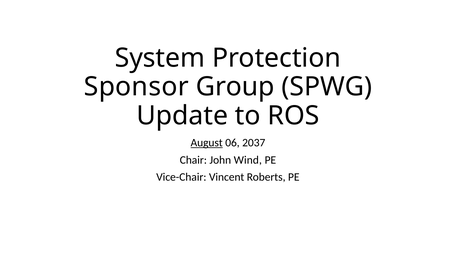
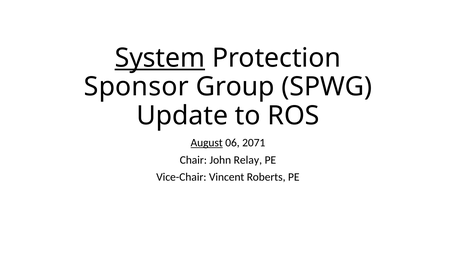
System underline: none -> present
2037: 2037 -> 2071
Wind: Wind -> Relay
